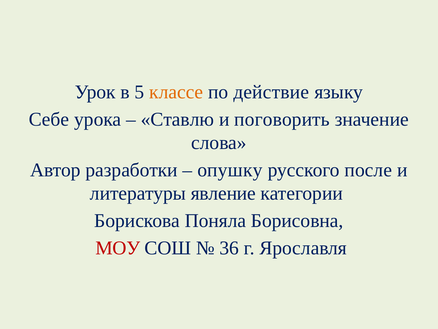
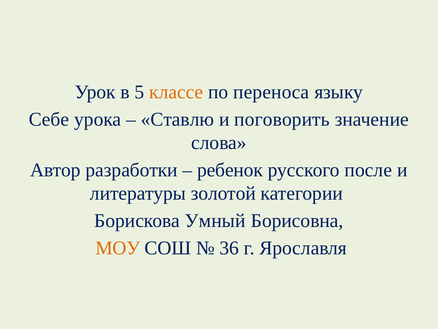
действие: действие -> переноса
опушку: опушку -> ребенок
явление: явление -> золотой
Поняла: Поняла -> Умный
МОУ colour: red -> orange
